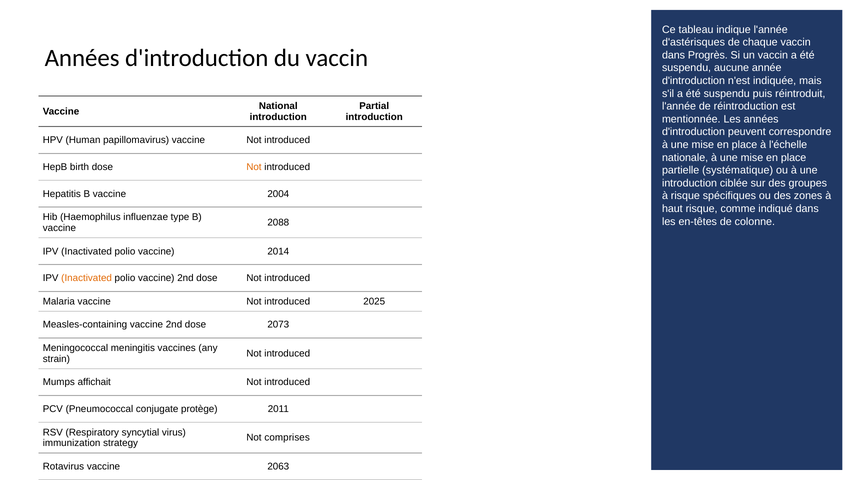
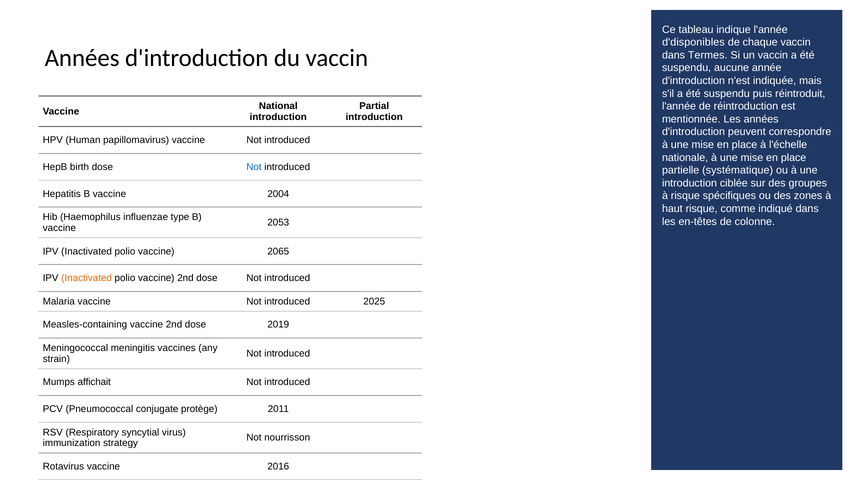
d'astérisques: d'astérisques -> d'disponibles
Progrès: Progrès -> Termes
Not at (254, 167) colour: orange -> blue
2088: 2088 -> 2053
2014: 2014 -> 2065
2073: 2073 -> 2019
comprises: comprises -> nourrisson
2063: 2063 -> 2016
